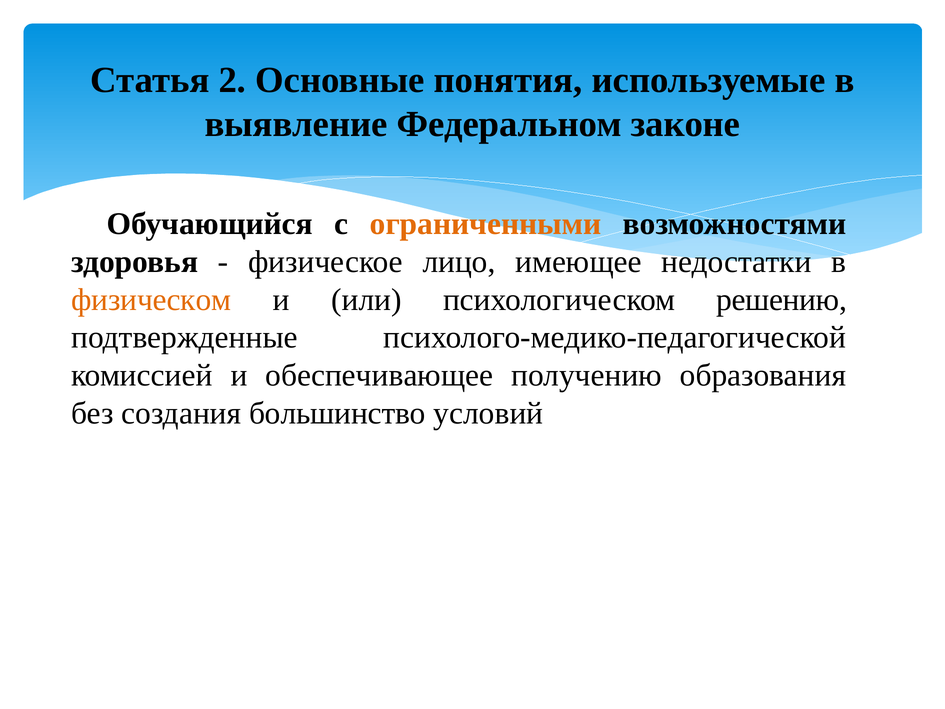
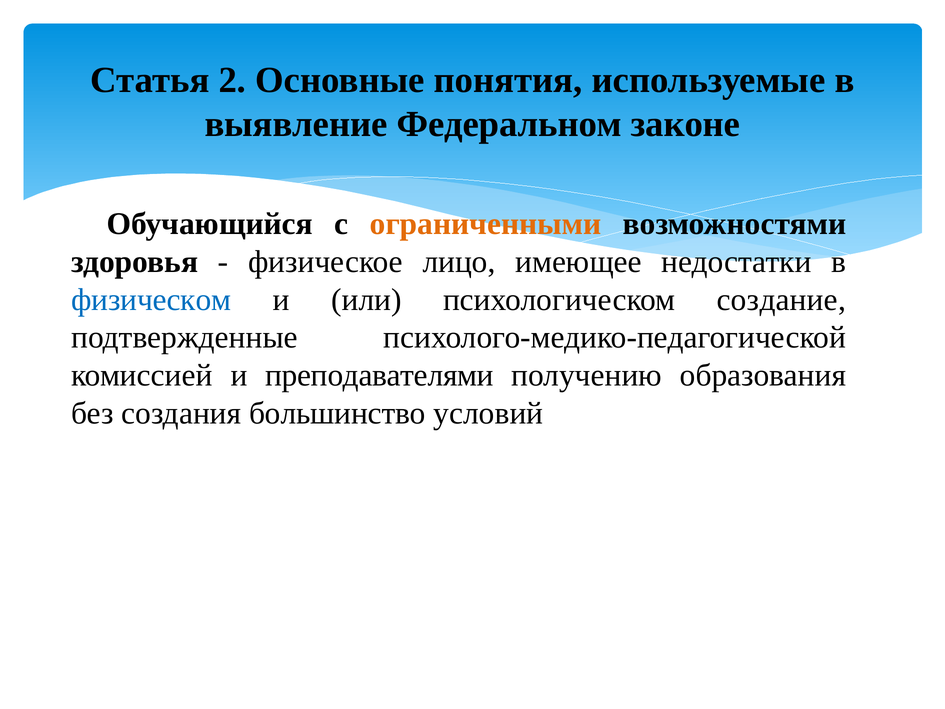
физическом colour: orange -> blue
решению: решению -> создание
обеспечивающее: обеспечивающее -> преподавателями
